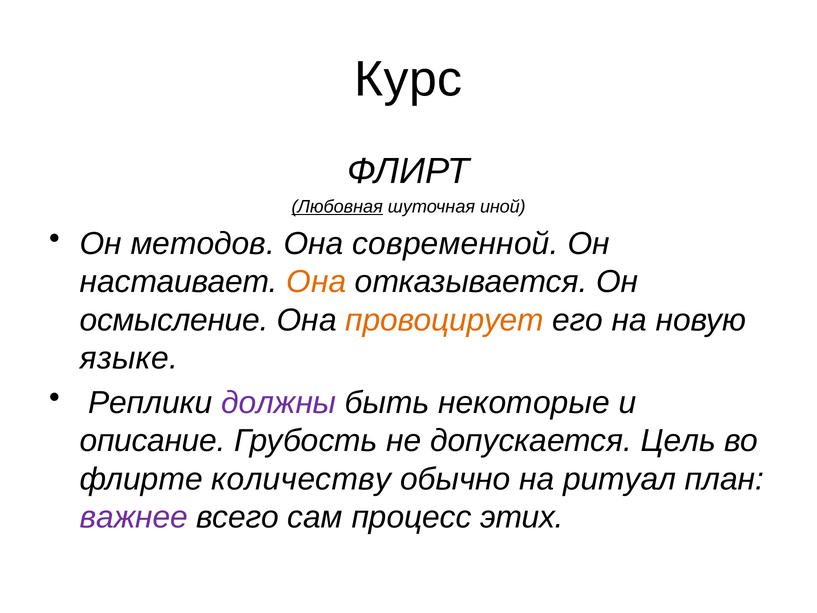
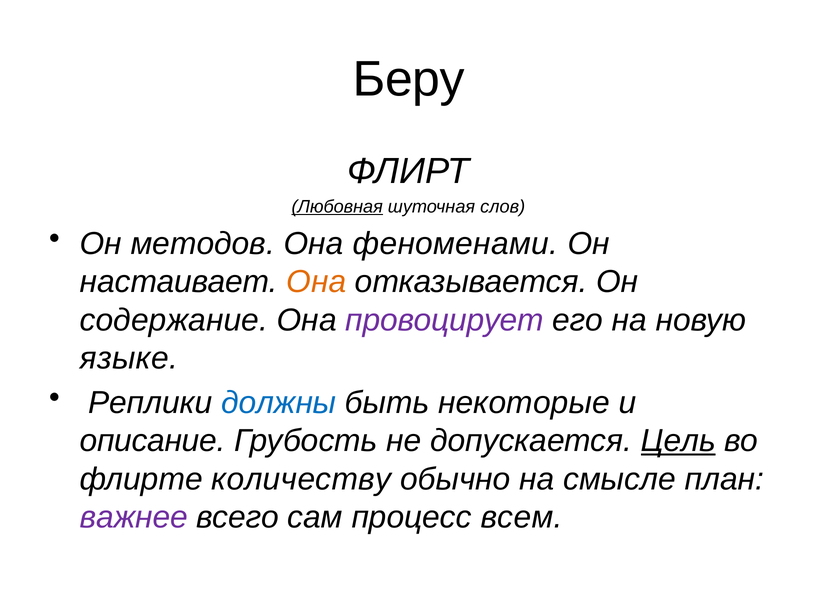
Курс: Курс -> Беру
иной: иной -> слов
современной: современной -> феноменами
осмысление: осмысление -> содержание
провоцирует colour: orange -> purple
должны colour: purple -> blue
Цель underline: none -> present
ритуал: ритуал -> смысле
этих: этих -> всем
